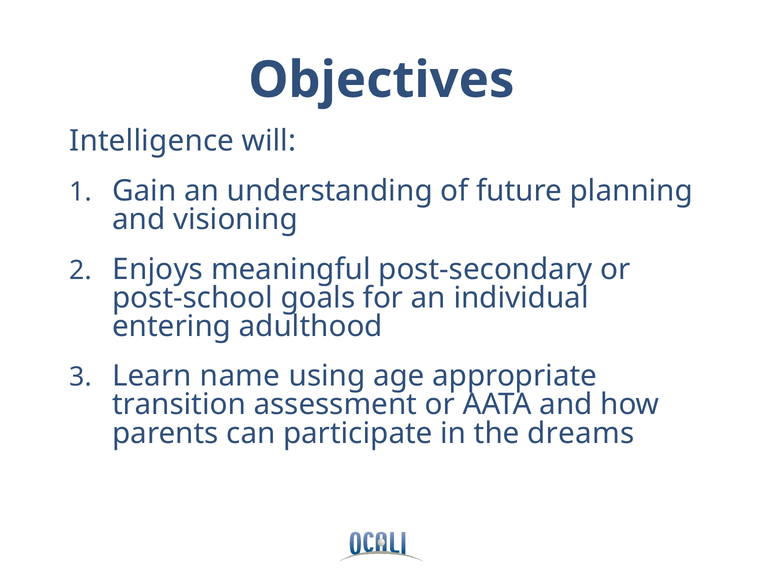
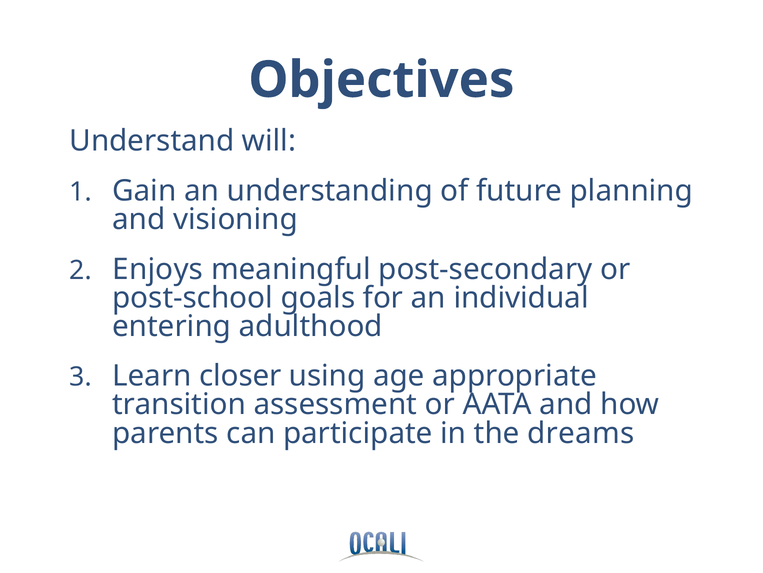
Intelligence: Intelligence -> Understand
name: name -> closer
